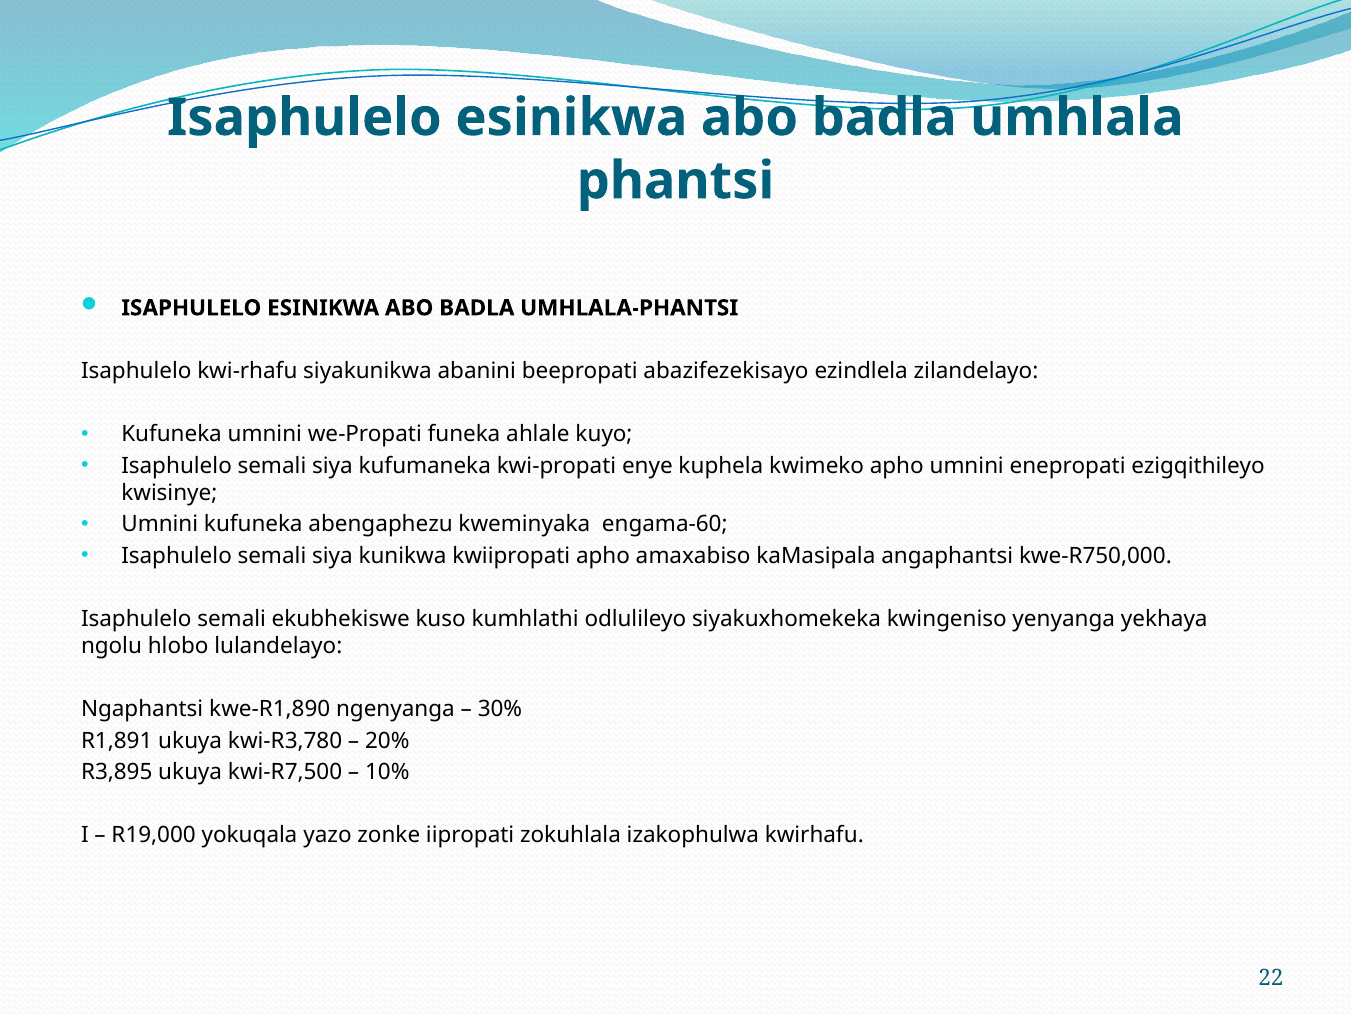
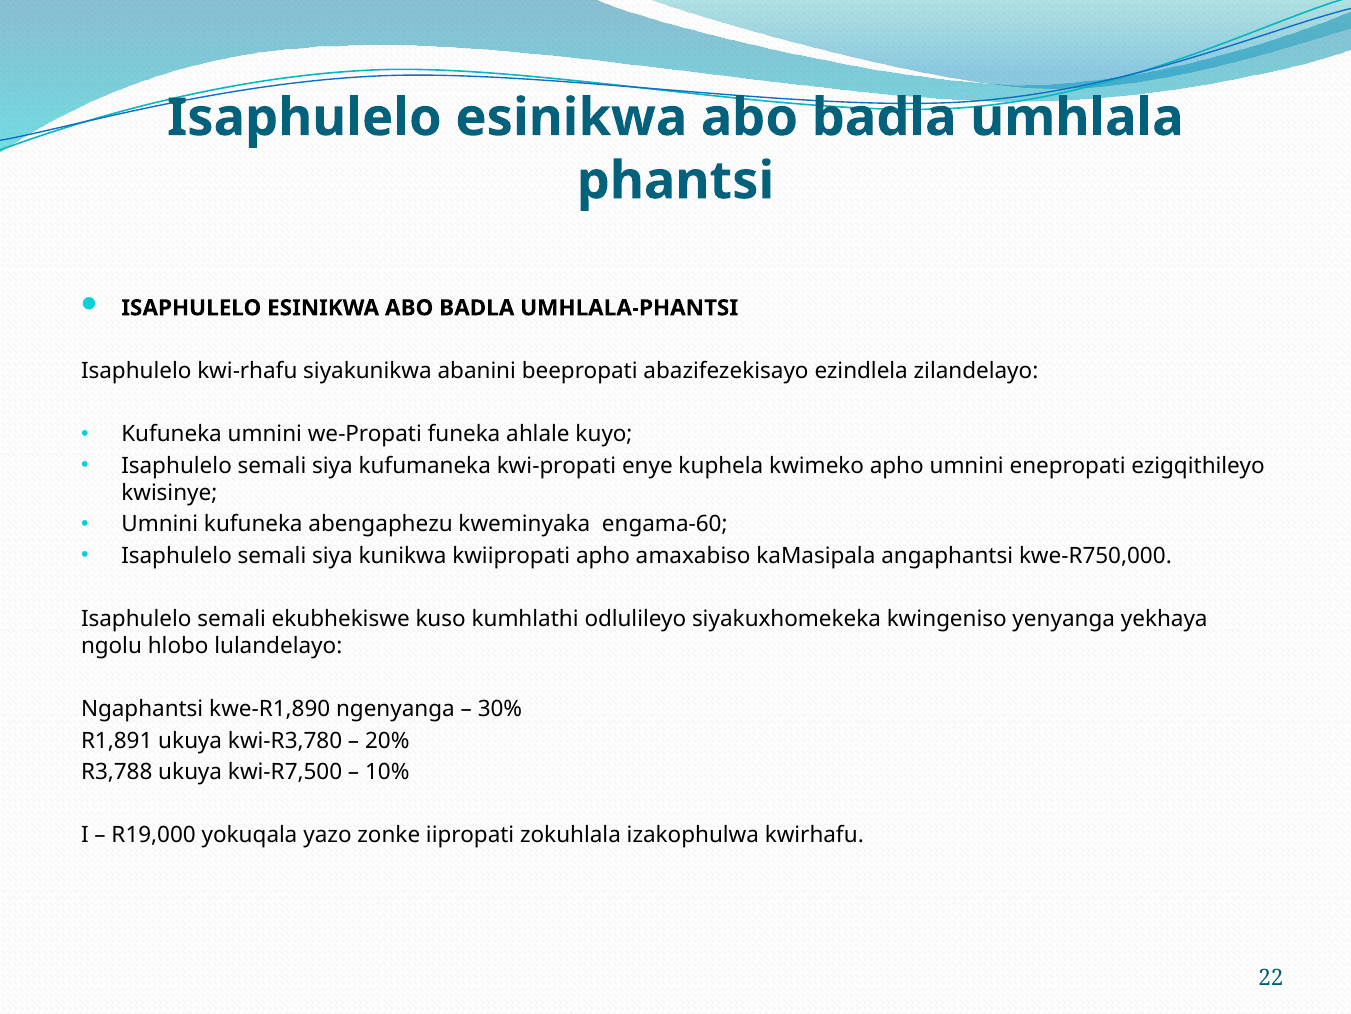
R3,895: R3,895 -> R3,788
